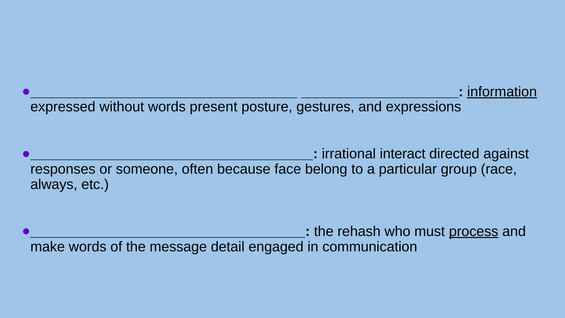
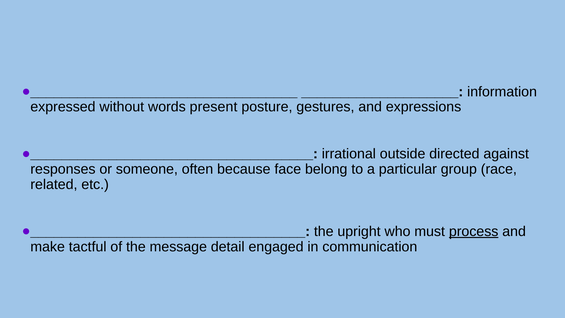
information underline: present -> none
interact: interact -> outside
always: always -> related
rehash: rehash -> upright
make words: words -> tactful
